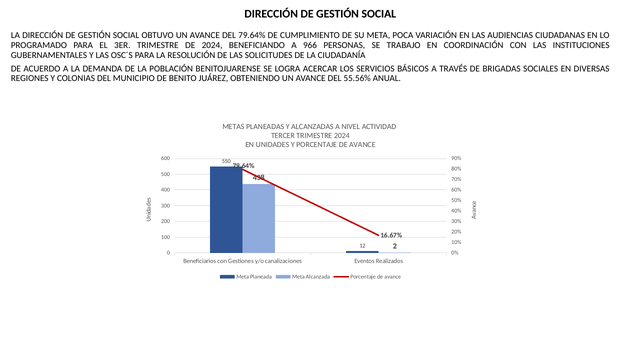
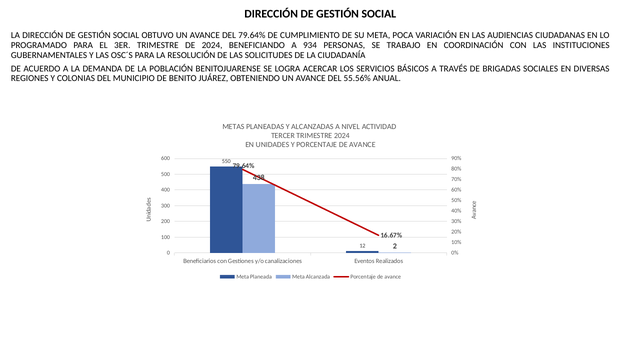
966: 966 -> 934
